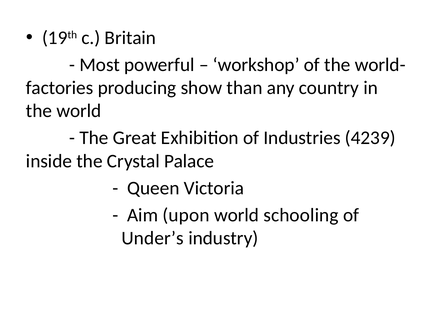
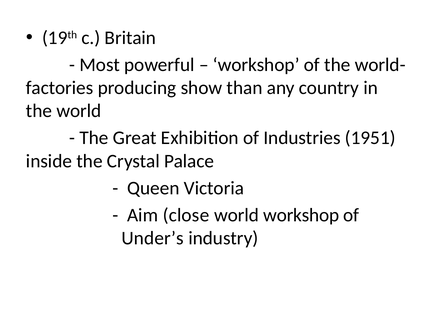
4239: 4239 -> 1951
upon: upon -> close
world schooling: schooling -> workshop
